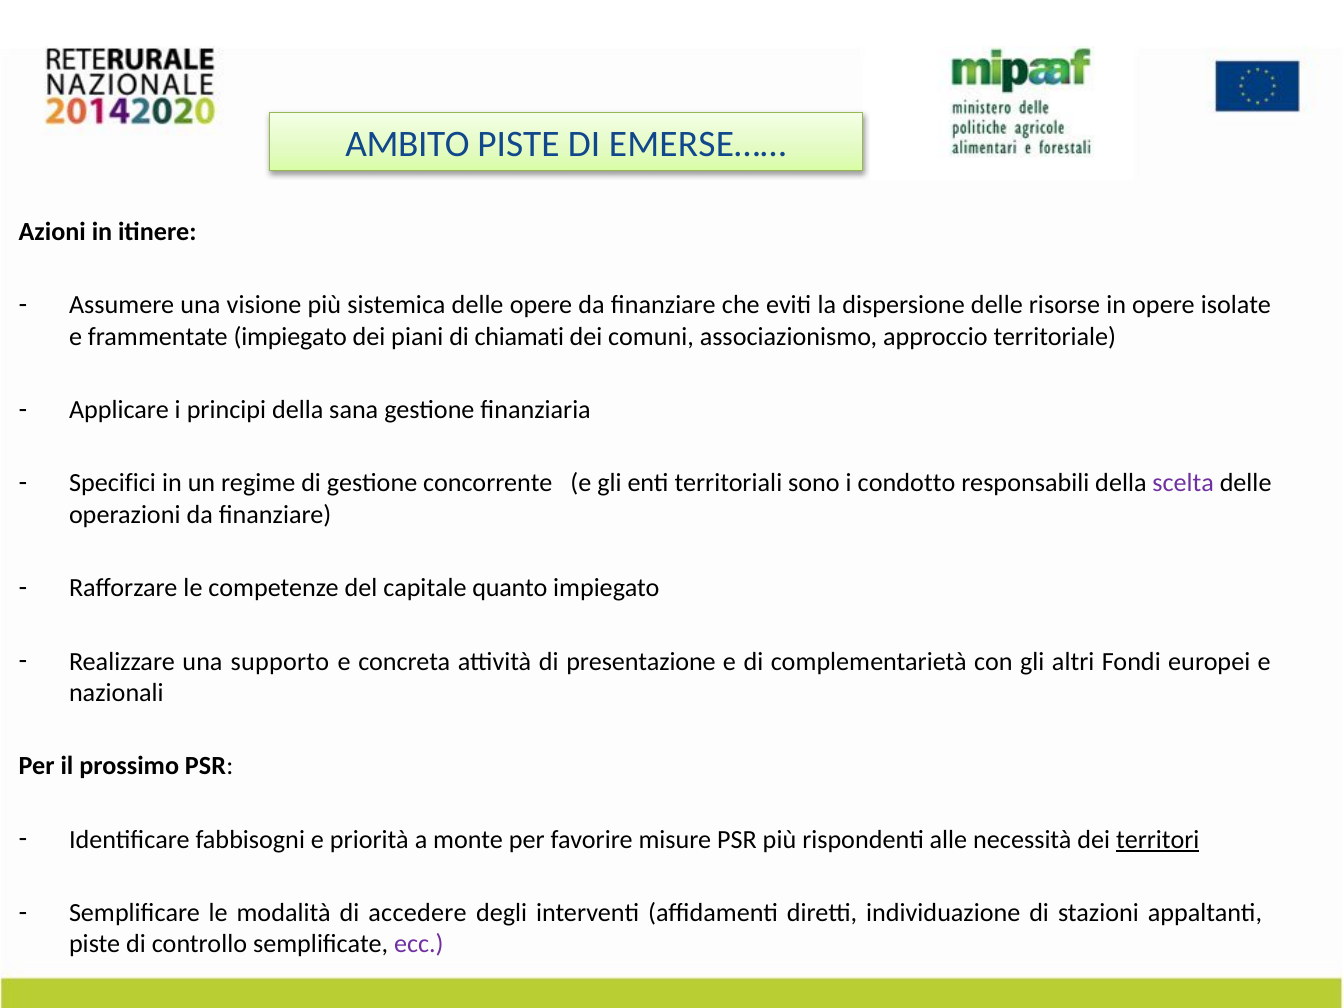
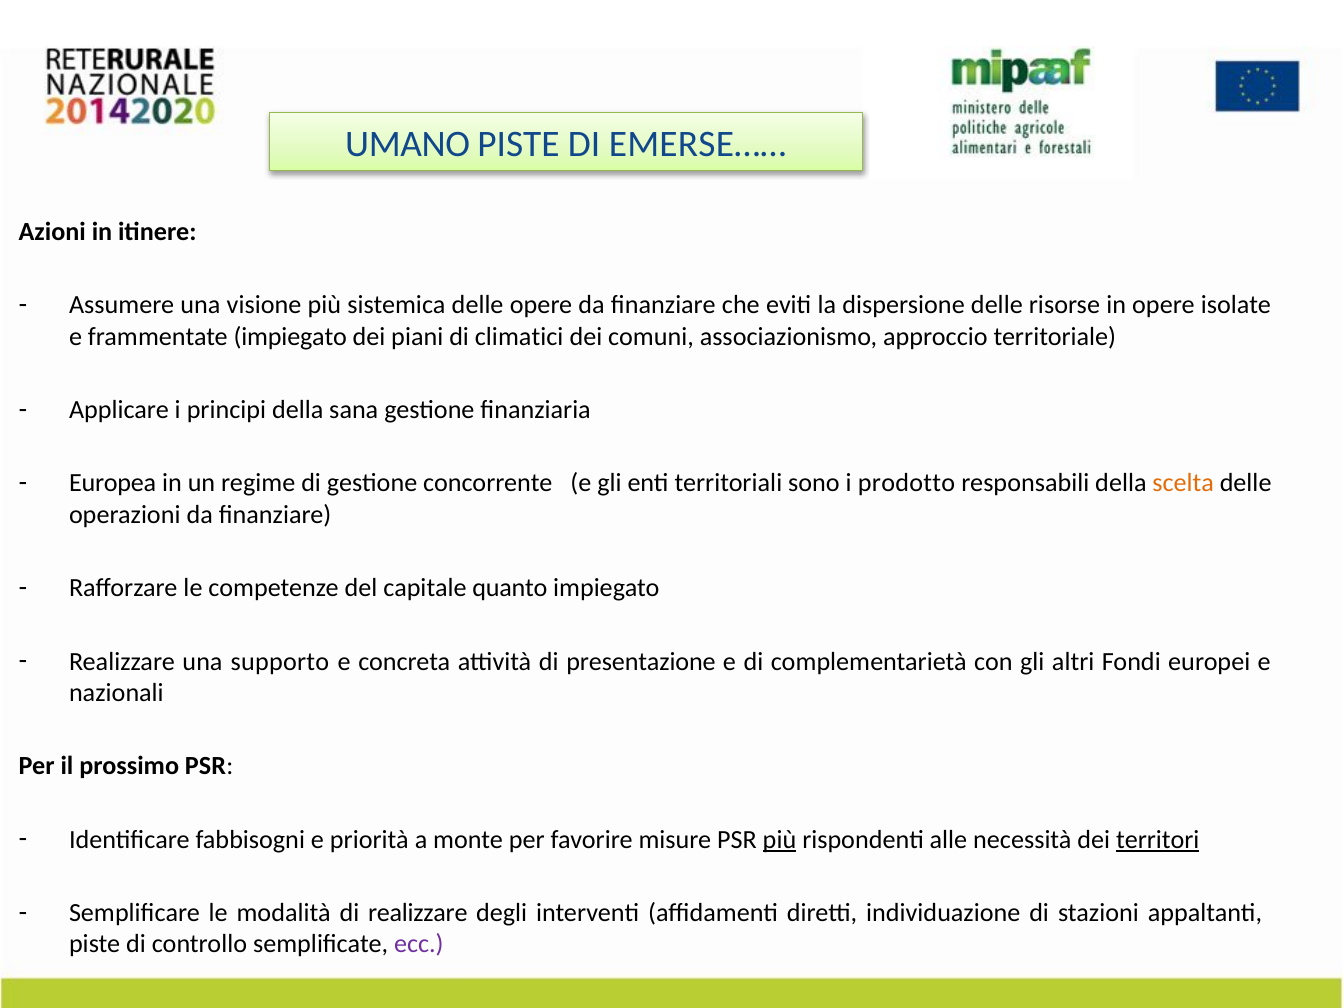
AMBITO: AMBITO -> UMANO
chiamati: chiamati -> climatici
Specifici: Specifici -> Europea
condotto: condotto -> prodotto
scelta colour: purple -> orange
più at (780, 840) underline: none -> present
di accedere: accedere -> realizzare
